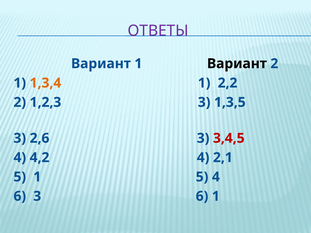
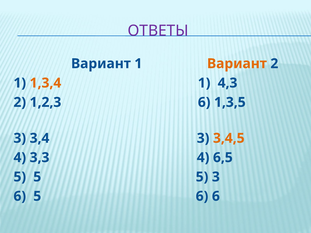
Вариант at (237, 64) colour: black -> orange
2,2: 2,2 -> 4,3
1,2,3 3: 3 -> 6
2,6: 2,6 -> 3,4
3,4,5 colour: red -> orange
4,2: 4,2 -> 3,3
2,1: 2,1 -> 6,5
1 at (37, 177): 1 -> 5
5 4: 4 -> 3
6 3: 3 -> 5
6 1: 1 -> 6
